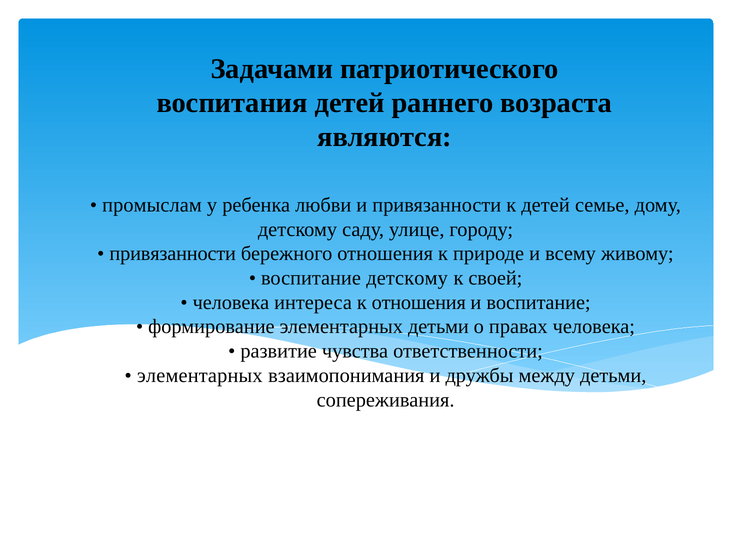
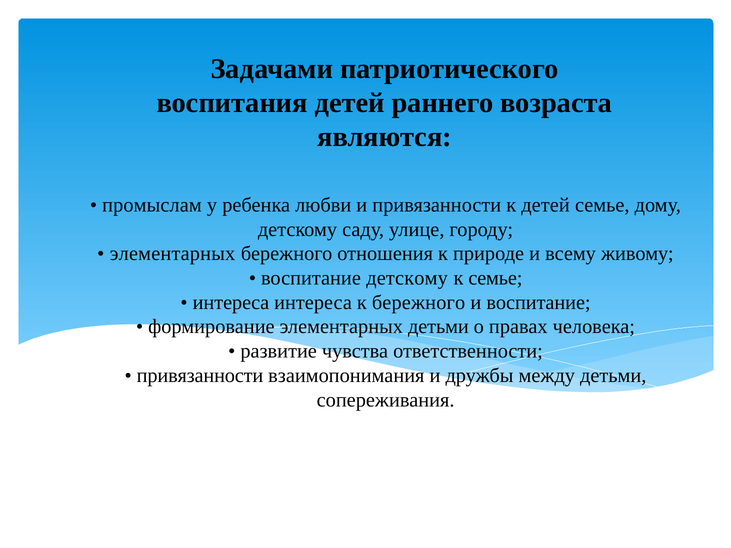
привязанности at (173, 254): привязанности -> элементарных
к своей: своей -> семье
человека at (231, 303): человека -> интереса
к отношения: отношения -> бережного
элементарных at (200, 376): элементарных -> привязанности
